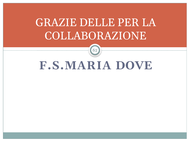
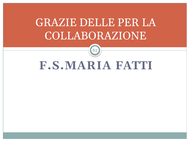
DOVE: DOVE -> FATTI
